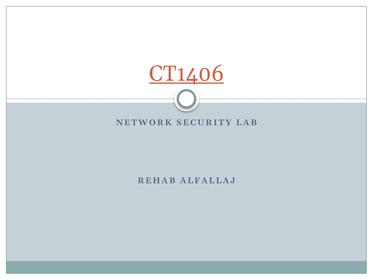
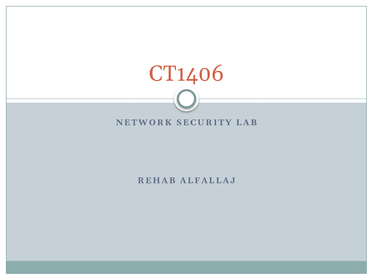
CT1406 underline: present -> none
